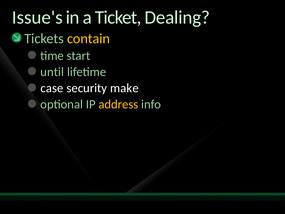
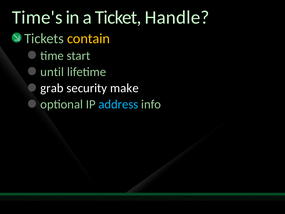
Issue's: Issue's -> Time's
Dealing: Dealing -> Handle
case: case -> grab
address colour: yellow -> light blue
